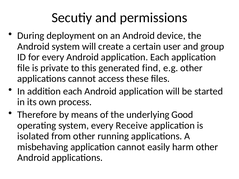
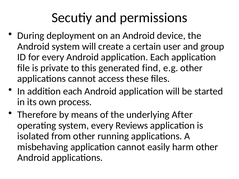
Good: Good -> After
Receive: Receive -> Reviews
